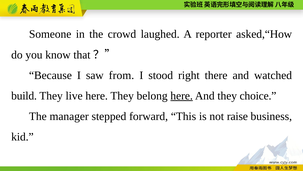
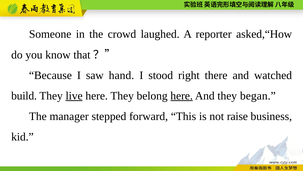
from: from -> hand
live underline: none -> present
choice: choice -> began
